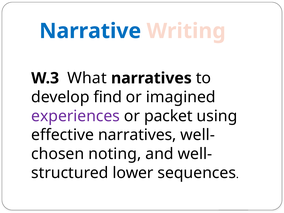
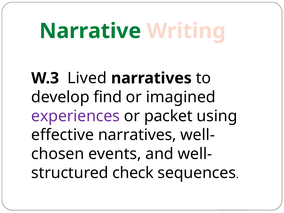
Narrative colour: blue -> green
What: What -> Lived
noting: noting -> events
lower: lower -> check
